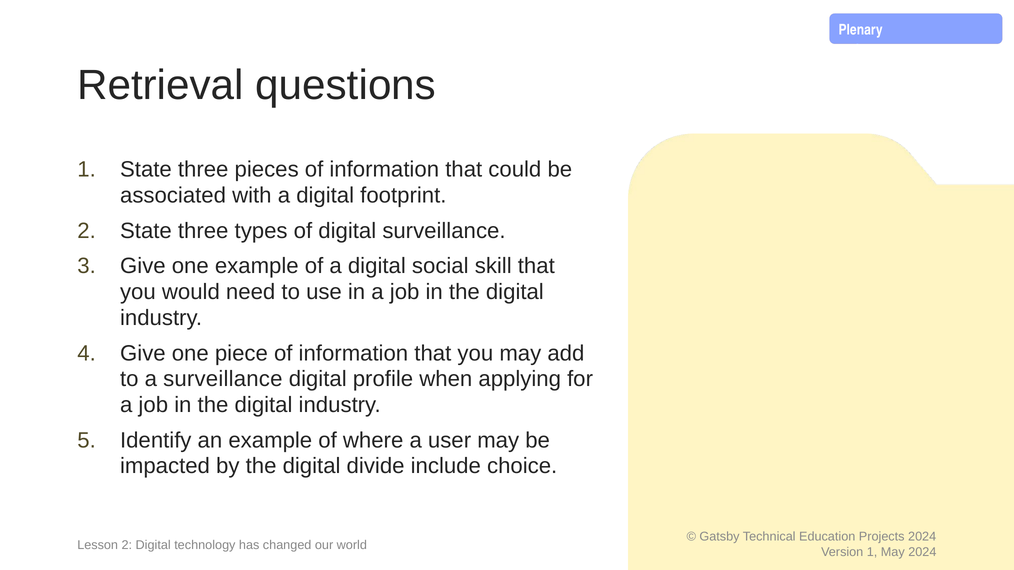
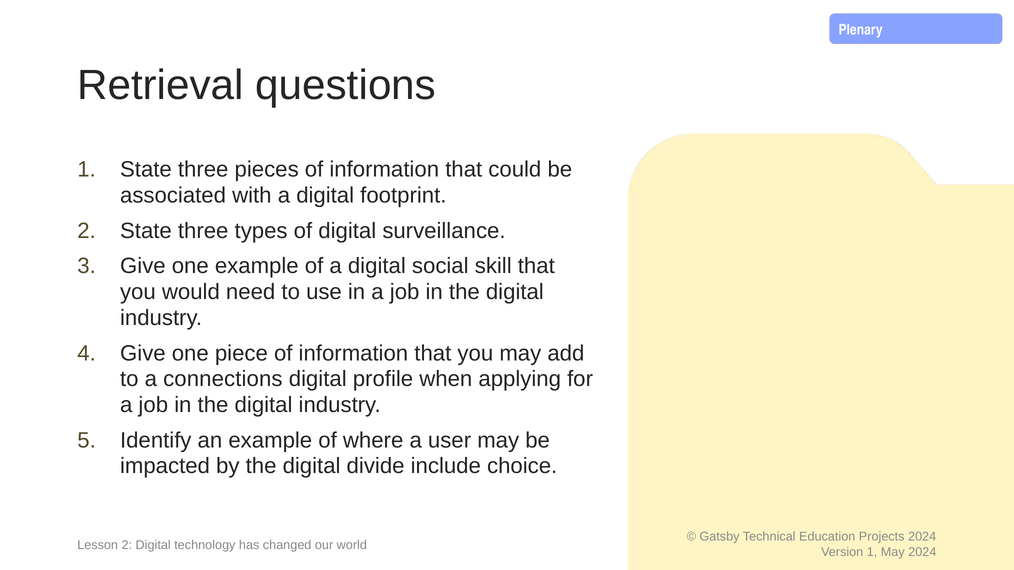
a surveillance: surveillance -> connections
